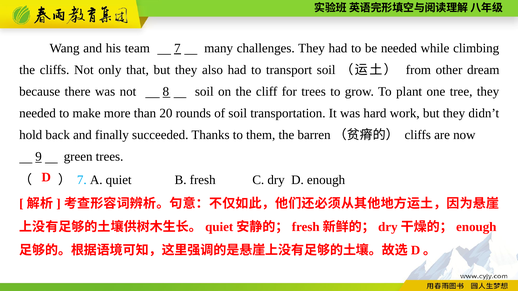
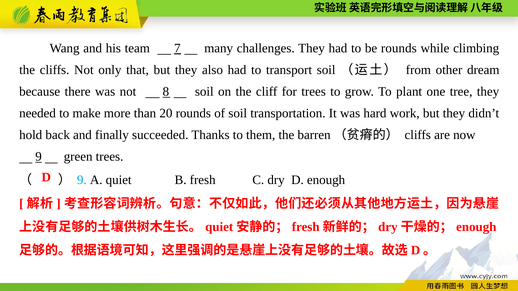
be needed: needed -> rounds
7 at (82, 180): 7 -> 9
